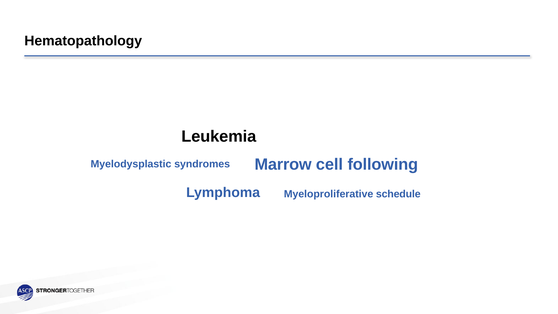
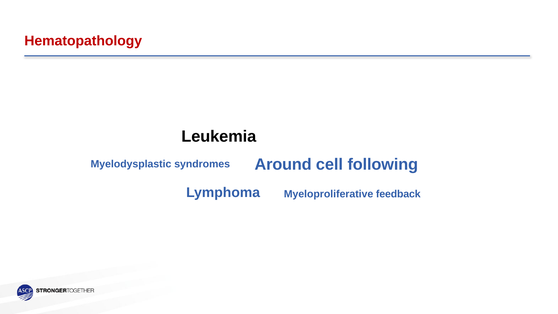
Hematopathology colour: black -> red
Marrow: Marrow -> Around
schedule: schedule -> feedback
